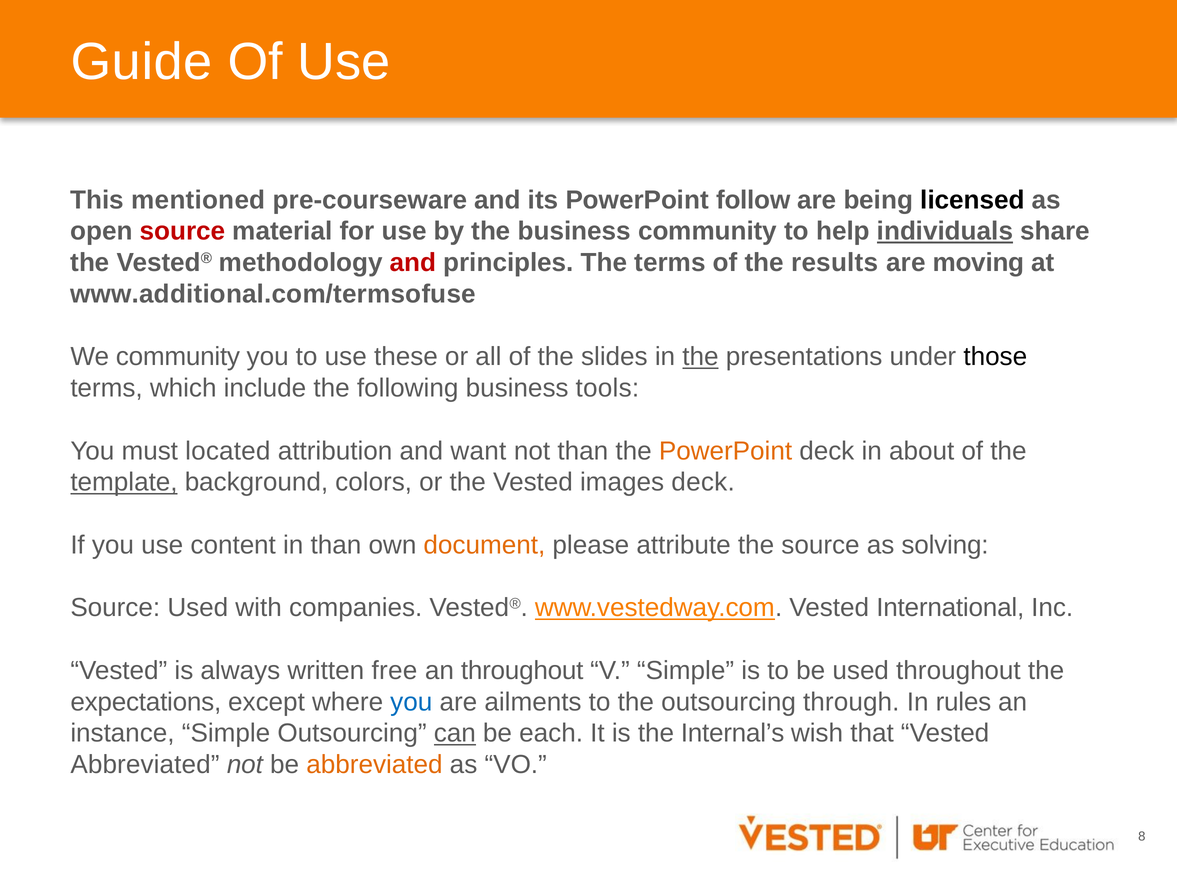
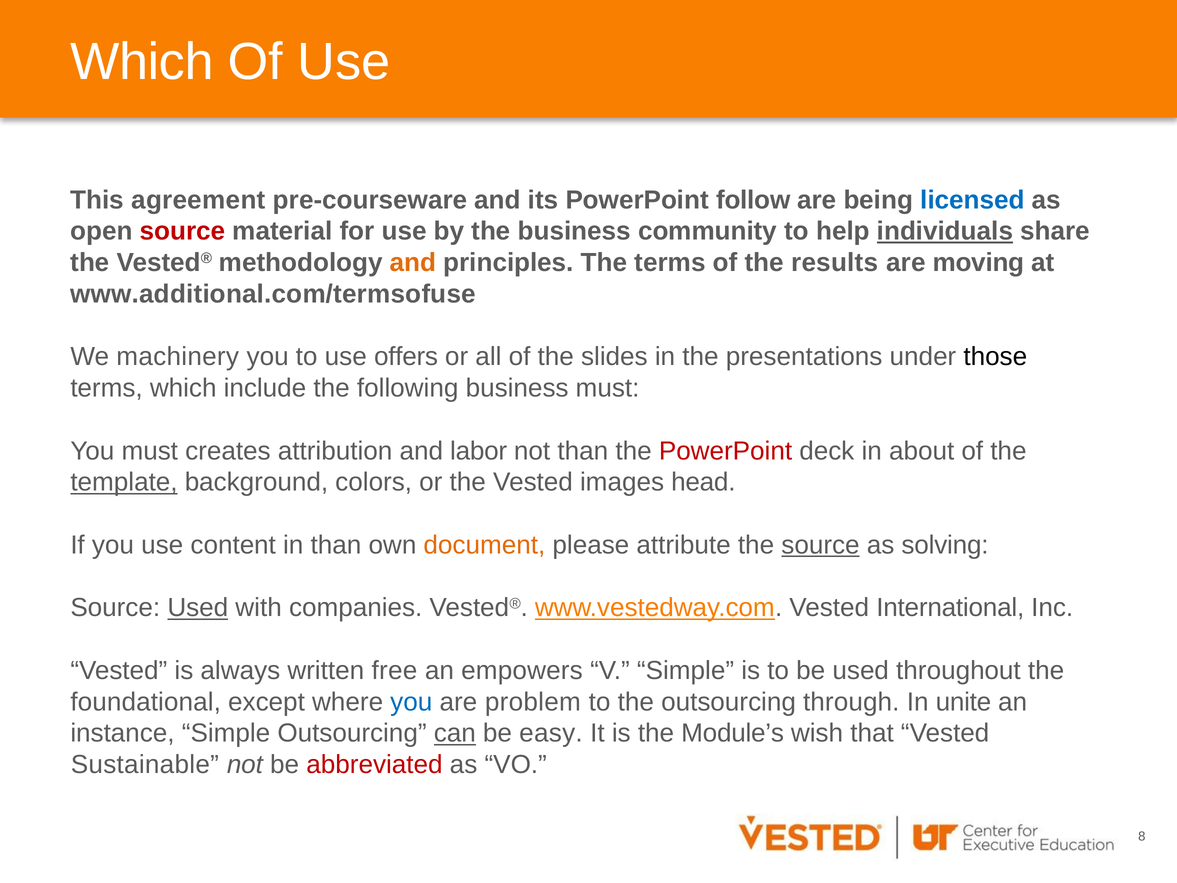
Guide at (142, 62): Guide -> Which
mentioned: mentioned -> agreement
licensed colour: black -> blue
and at (413, 263) colour: red -> orange
We community: community -> machinery
these: these -> offers
the at (700, 357) underline: present -> none
business tools: tools -> must
located: located -> creates
want: want -> labor
PowerPoint at (726, 451) colour: orange -> red
images deck: deck -> head
source at (820, 545) underline: none -> present
Used at (198, 608) underline: none -> present
an throughout: throughout -> empowers
expectations: expectations -> foundational
ailments: ailments -> problem
rules: rules -> unite
each: each -> easy
Internal’s: Internal’s -> Module’s
Abbreviated at (145, 765): Abbreviated -> Sustainable
abbreviated at (374, 765) colour: orange -> red
